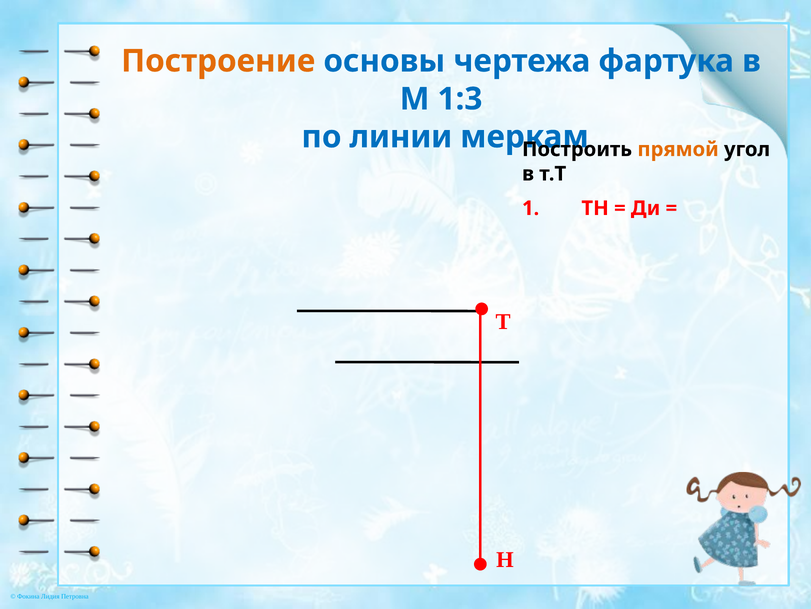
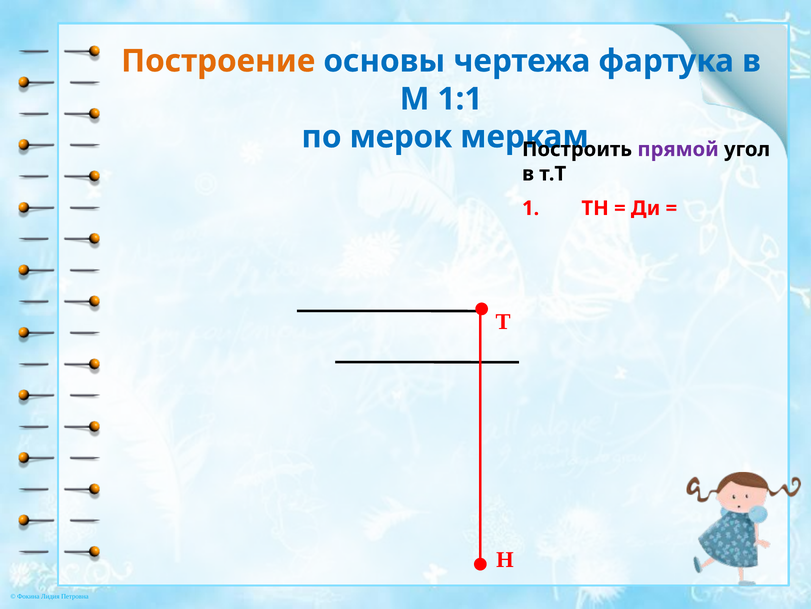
1:3: 1:3 -> 1:1
линии: линии -> мерок
прямой colour: orange -> purple
